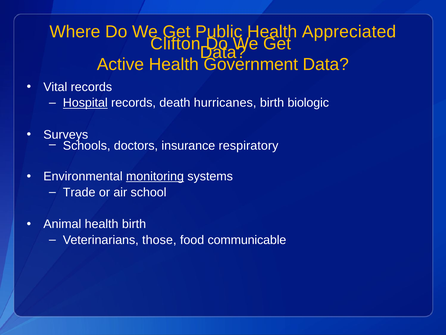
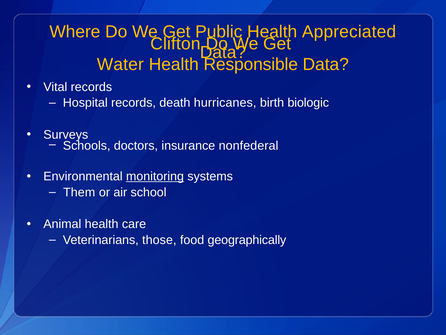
Active: Active -> Water
Government: Government -> Responsible
Hospital underline: present -> none
respiratory: respiratory -> nonfederal
Trade: Trade -> Them
health birth: birth -> care
communicable: communicable -> geographically
